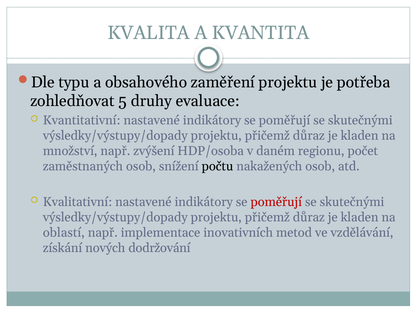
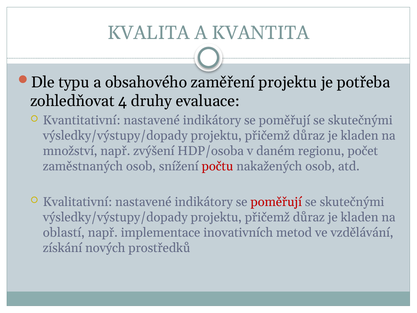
5: 5 -> 4
počtu colour: black -> red
dodržování: dodržování -> prostředků
